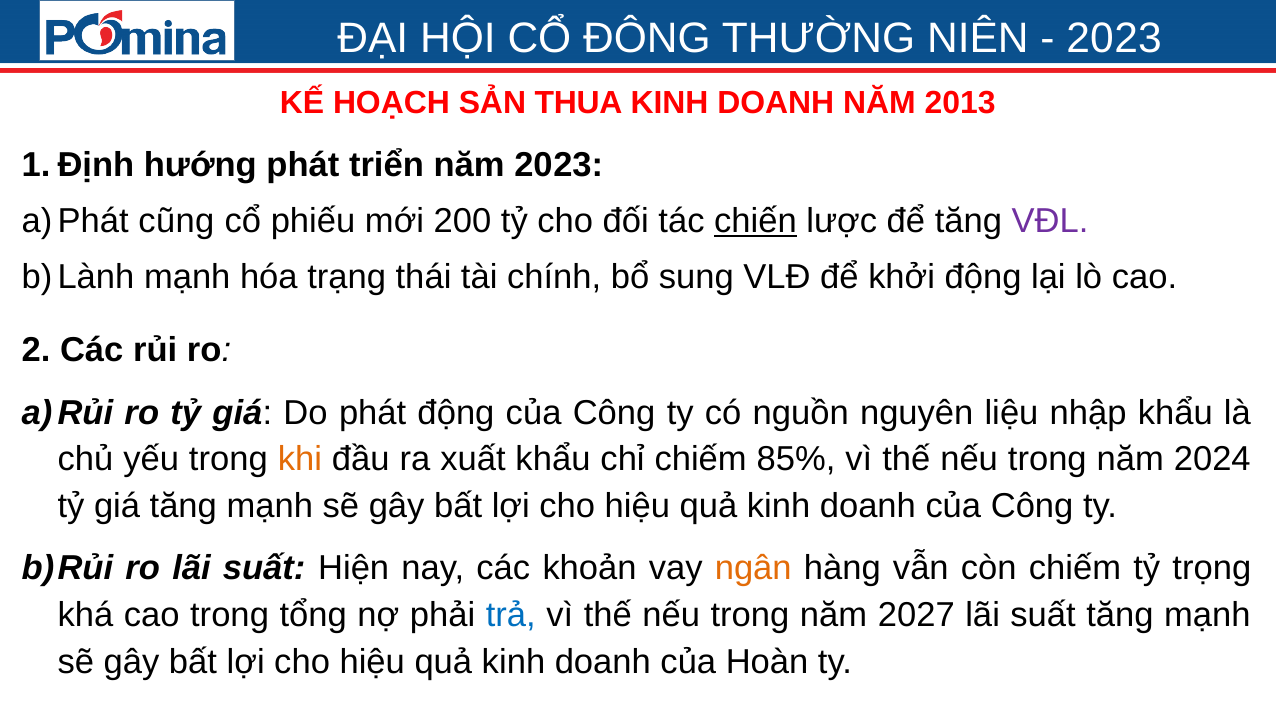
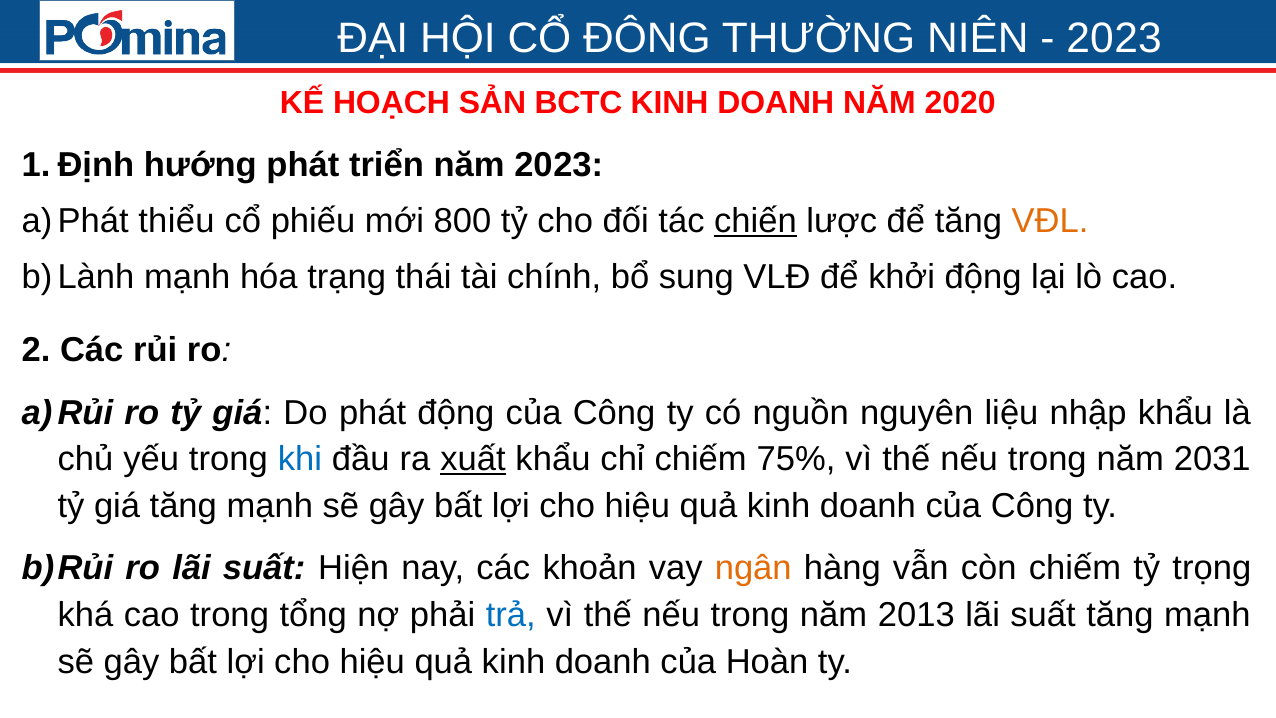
THUA: THUA -> BCTC
2013: 2013 -> 2020
cũng: cũng -> thiểu
200: 200 -> 800
VĐL colour: purple -> orange
khi colour: orange -> blue
xuất underline: none -> present
85%: 85% -> 75%
2024: 2024 -> 2031
2027: 2027 -> 2013
